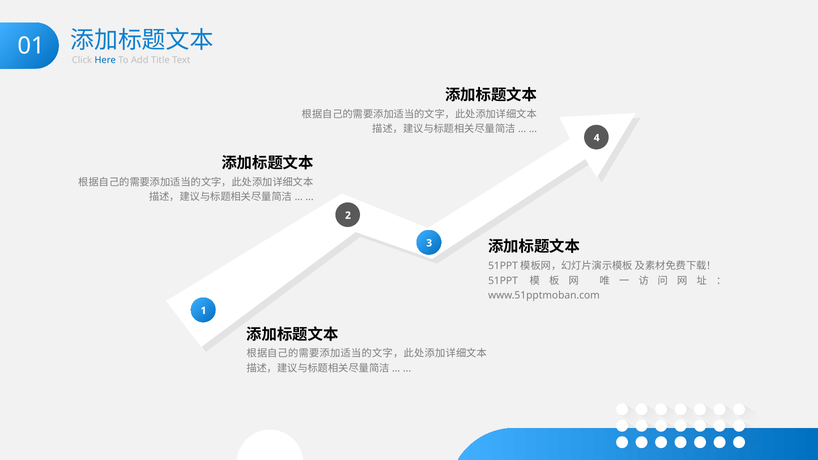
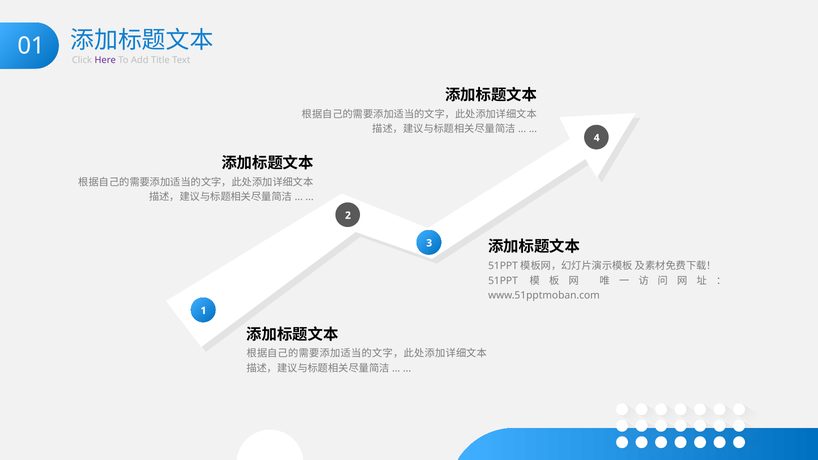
Here colour: blue -> purple
